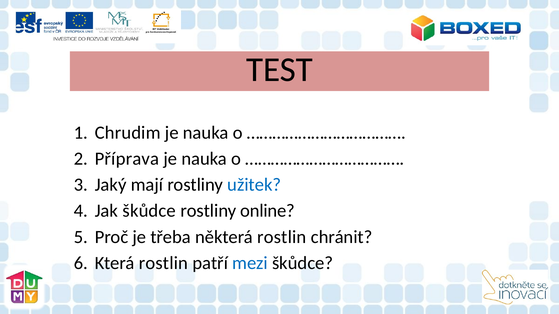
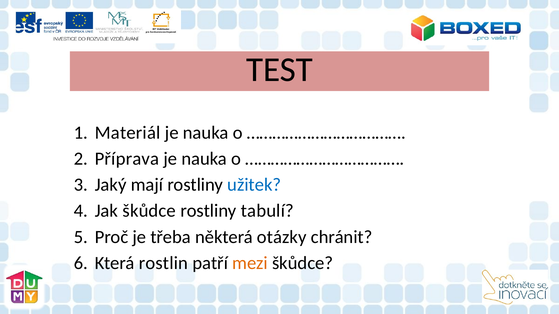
Chrudim: Chrudim -> Materiál
online: online -> tabulí
některá rostlin: rostlin -> otázky
mezi colour: blue -> orange
